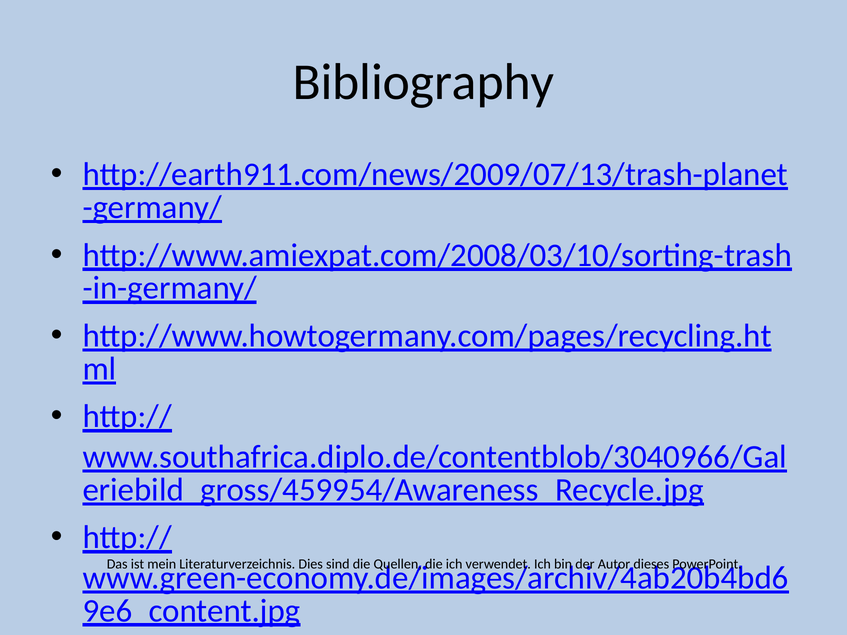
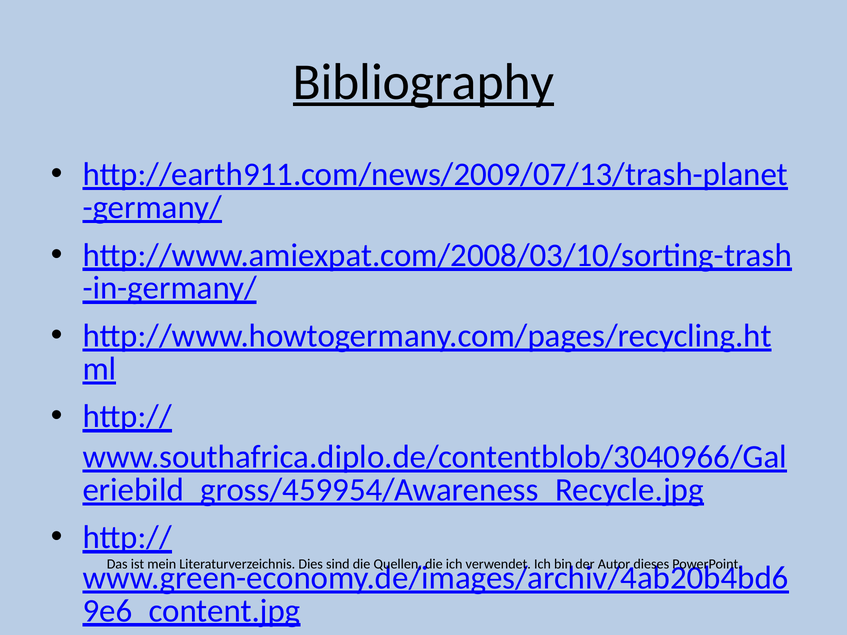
Bibliography underline: none -> present
